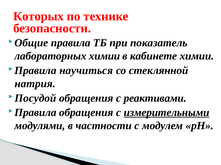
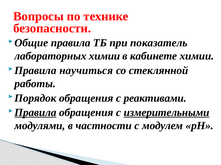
Которых: Которых -> Вопросы
натрия: натрия -> работы
Посудой: Посудой -> Порядок
Правила at (35, 113) underline: none -> present
